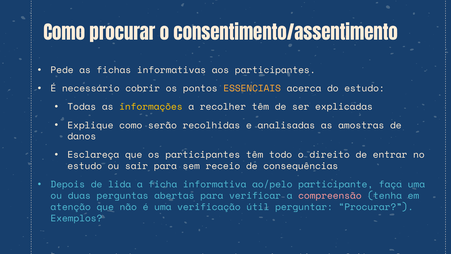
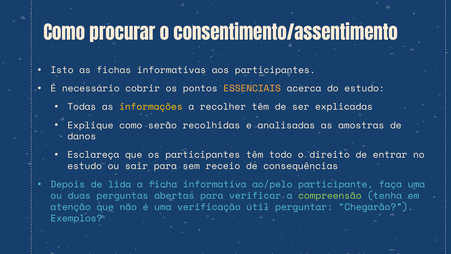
Pede: Pede -> Isto
compreensão colour: pink -> light green
perguntar Procurar: Procurar -> Chegarão
